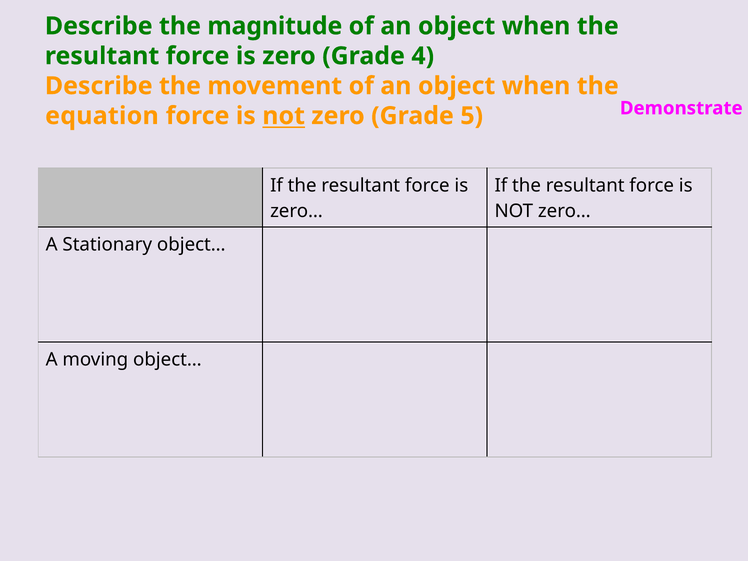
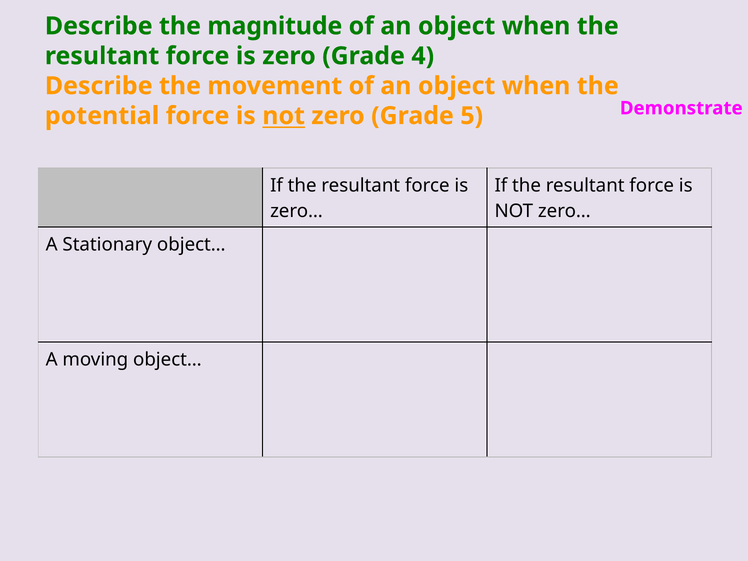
equation: equation -> potential
